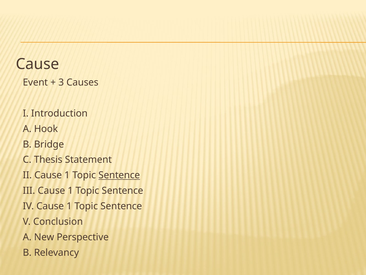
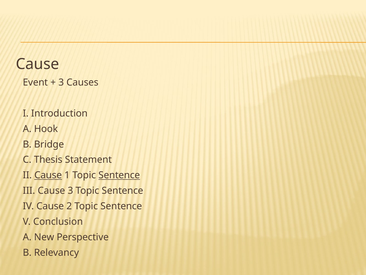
Cause at (48, 175) underline: none -> present
III Cause 1: 1 -> 3
IV Cause 1: 1 -> 2
